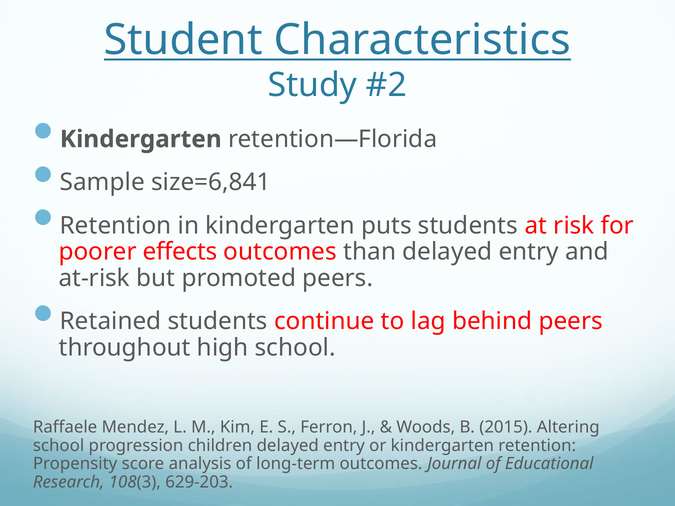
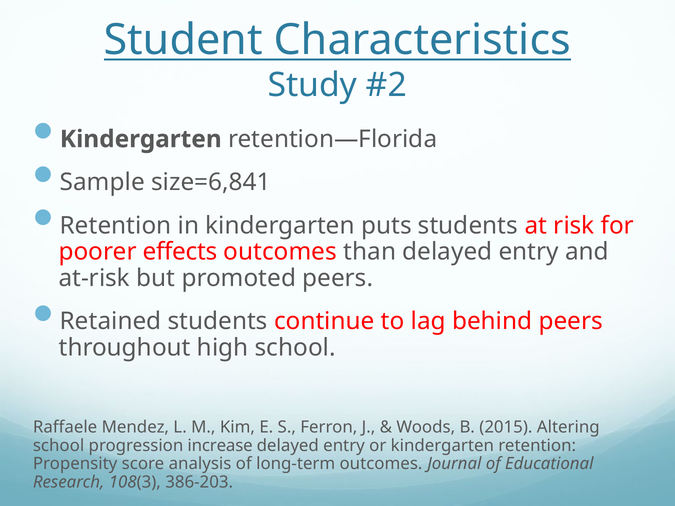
children: children -> increase
629-203: 629-203 -> 386-203
